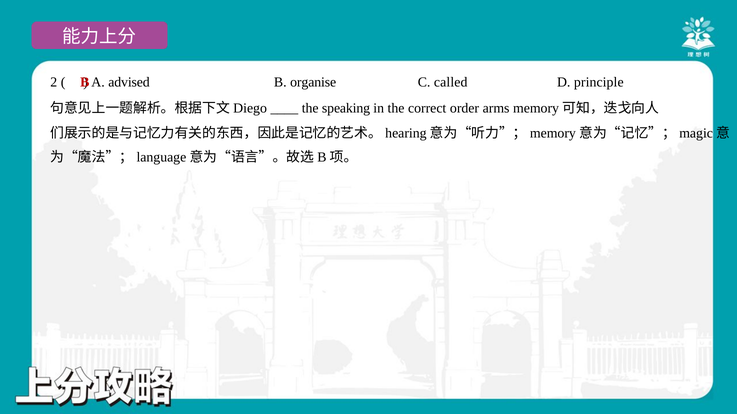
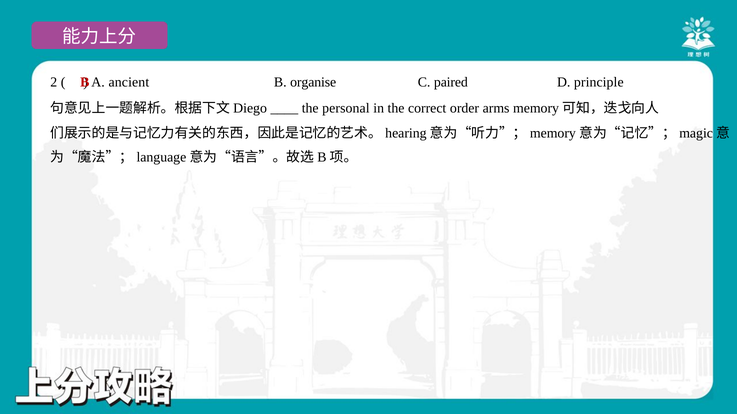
advised: advised -> ancient
called: called -> paired
speaking: speaking -> personal
